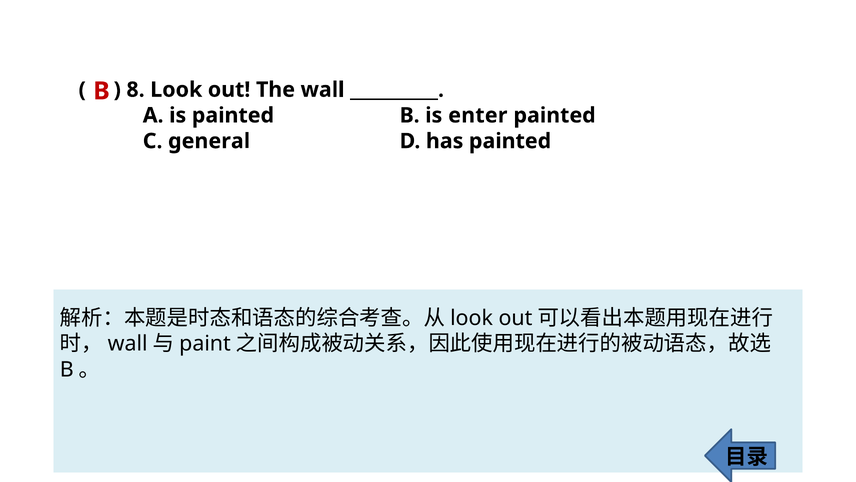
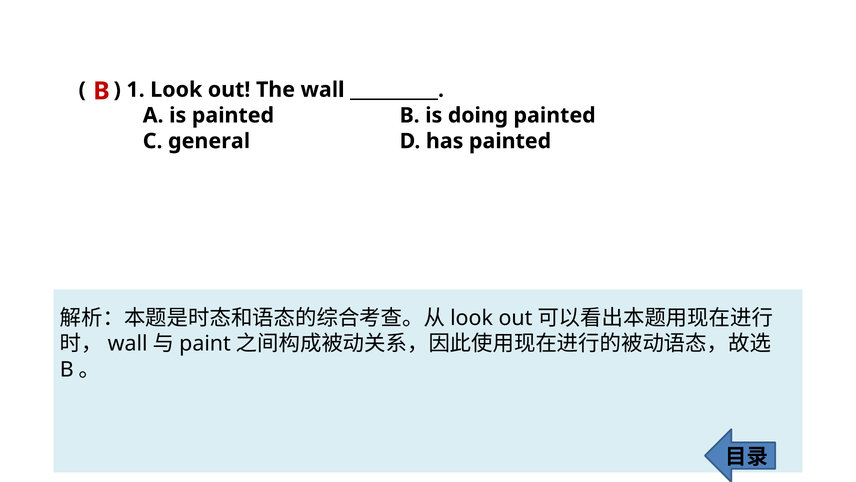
8: 8 -> 1
enter: enter -> doing
